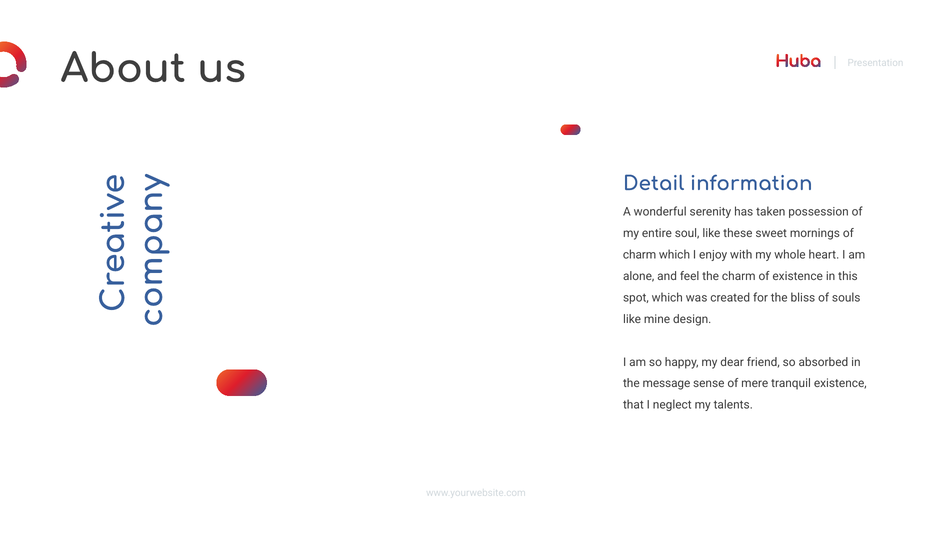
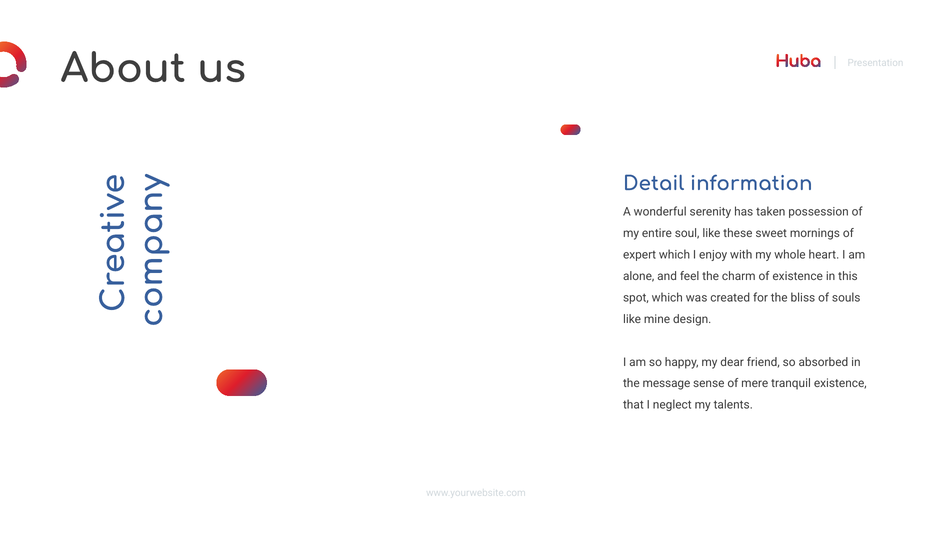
charm at (640, 255): charm -> expert
